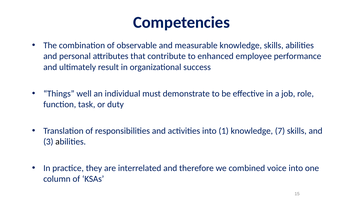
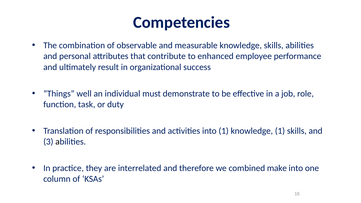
knowledge 7: 7 -> 1
voice: voice -> make
